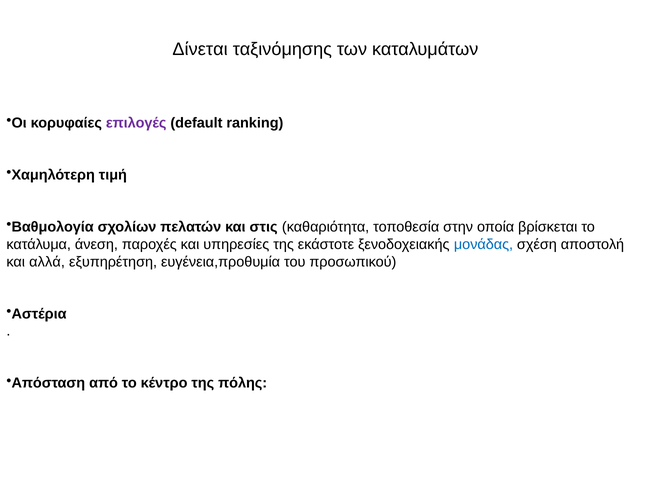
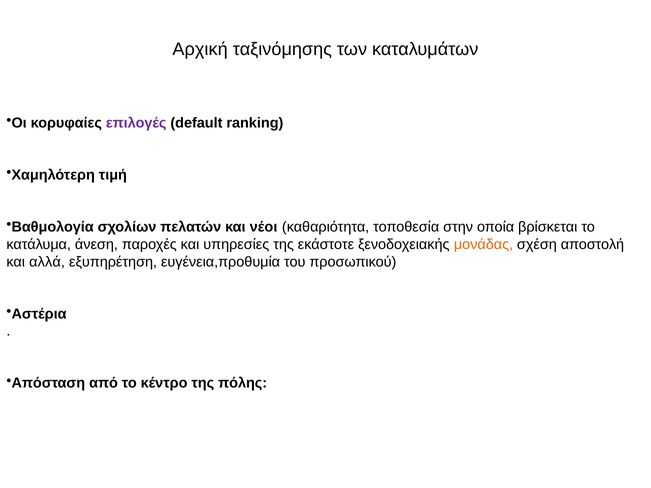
Δίνεται: Δίνεται -> Αρχική
στις: στις -> νέοι
μονάδας colour: blue -> orange
